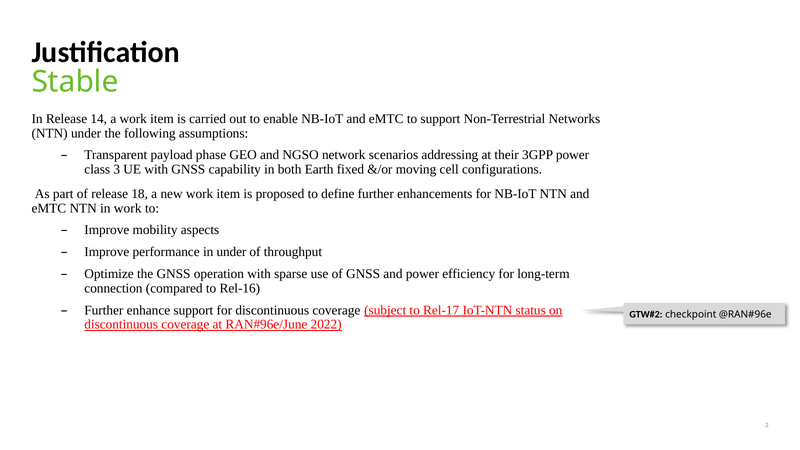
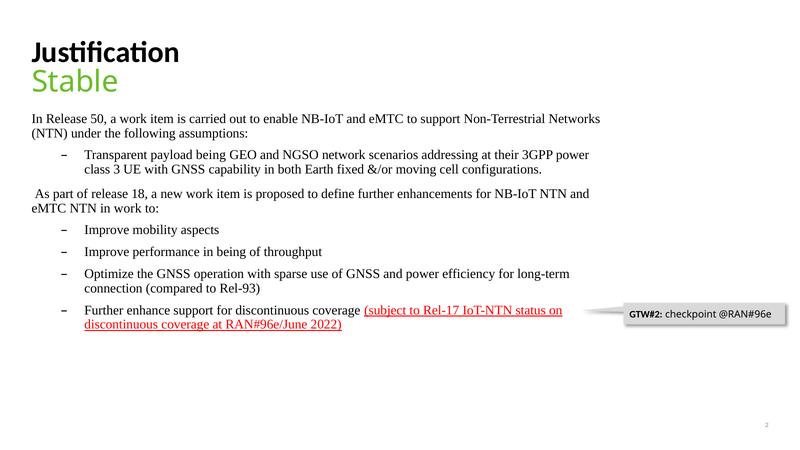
14: 14 -> 50
payload phase: phase -> being
in under: under -> being
Rel-16: Rel-16 -> Rel-93
